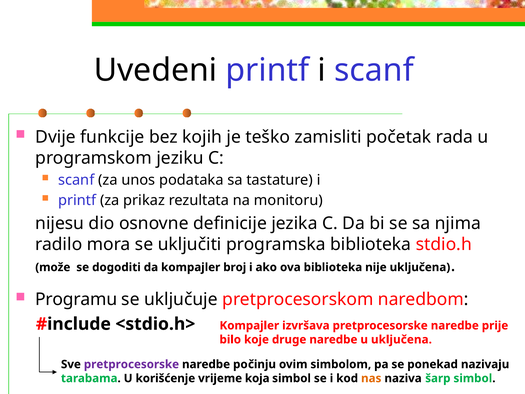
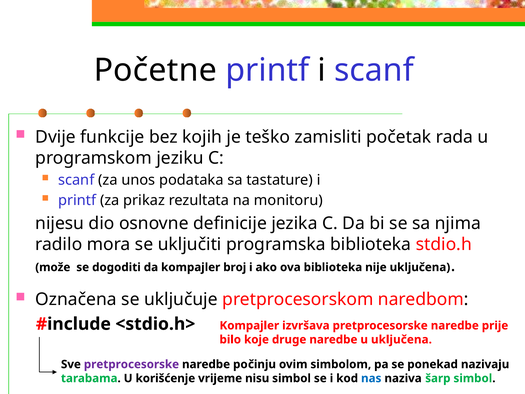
Uvedeni: Uvedeni -> Početne
Programu: Programu -> Označena
koja: koja -> nisu
nas colour: orange -> blue
